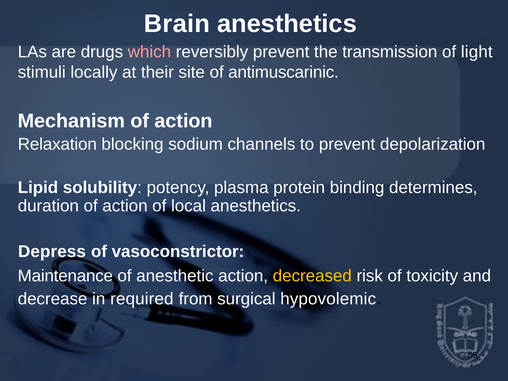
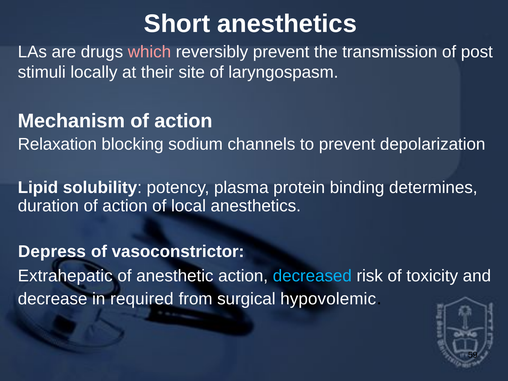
Brain: Brain -> Short
light: light -> post
antimuscarinic: antimuscarinic -> laryngospasm
Maintenance: Maintenance -> Extrahepatic
decreased colour: yellow -> light blue
